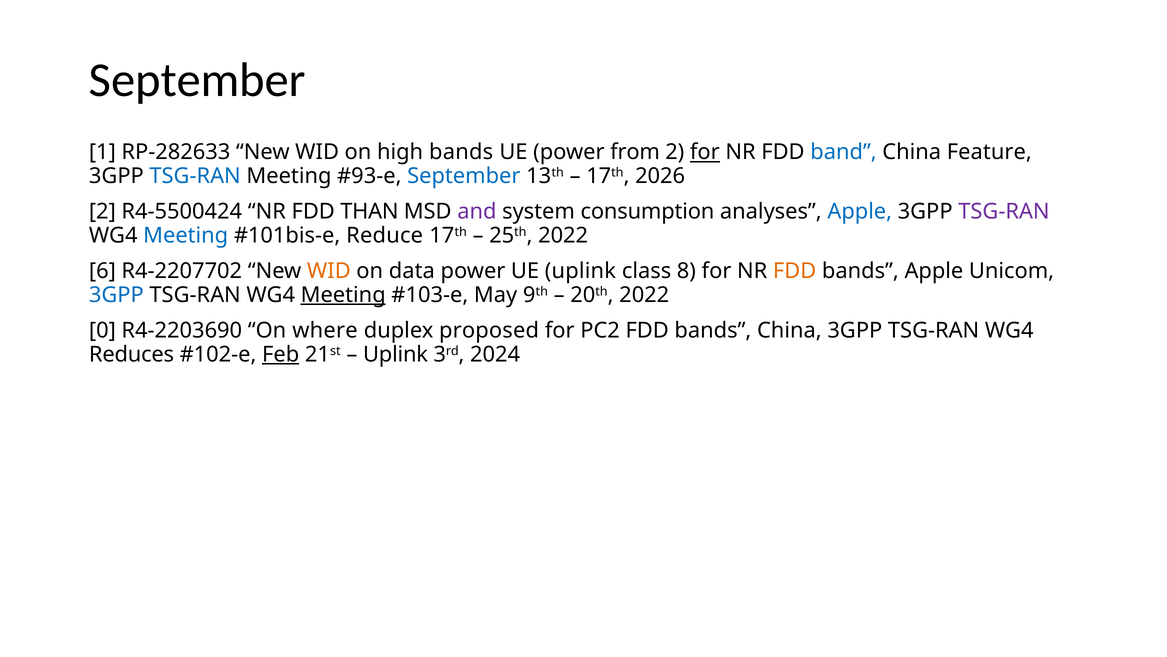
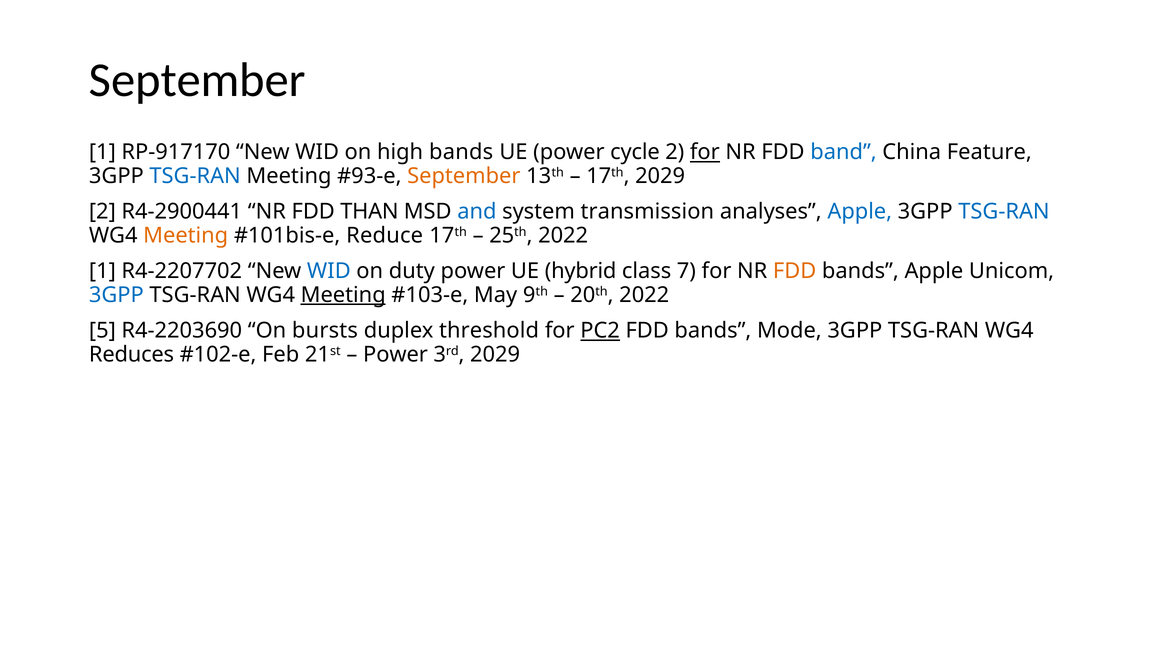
RP-282633: RP-282633 -> RP-917170
from: from -> cycle
September at (464, 176) colour: blue -> orange
17th 2026: 2026 -> 2029
R4-5500424: R4-5500424 -> R4-2900441
and colour: purple -> blue
consumption: consumption -> transmission
TSG-RAN at (1004, 212) colour: purple -> blue
Meeting at (186, 235) colour: blue -> orange
6 at (102, 271): 6 -> 1
WID at (329, 271) colour: orange -> blue
data: data -> duty
UE uplink: uplink -> hybrid
8: 8 -> 7
0: 0 -> 5
where: where -> bursts
proposed: proposed -> threshold
PC2 underline: none -> present
bands China: China -> Mode
Feb underline: present -> none
Uplink at (396, 354): Uplink -> Power
3rd 2024: 2024 -> 2029
